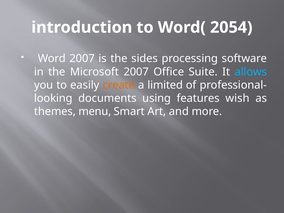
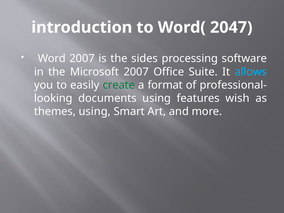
2054: 2054 -> 2047
create colour: orange -> green
limited: limited -> format
themes menu: menu -> using
